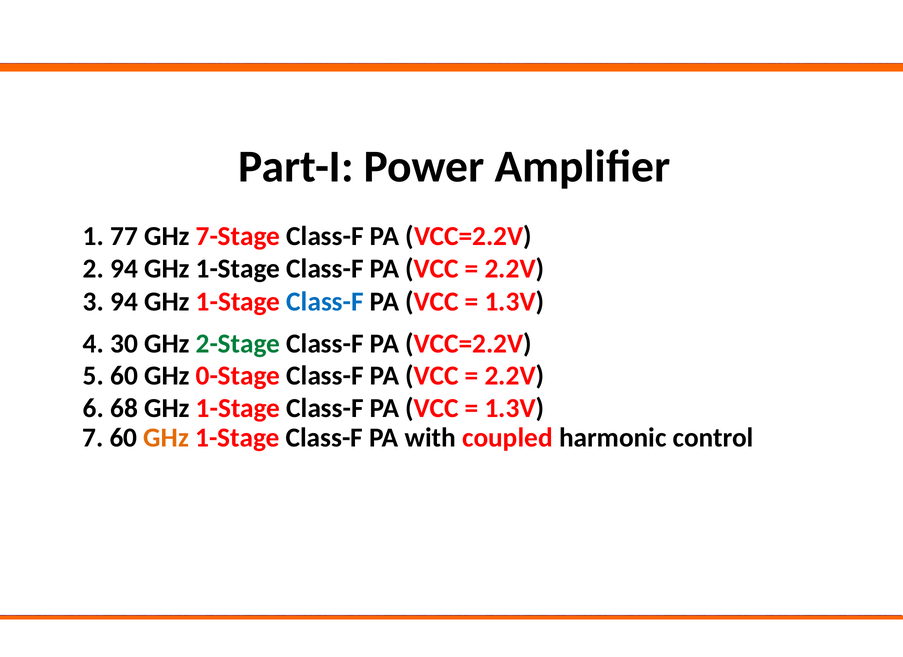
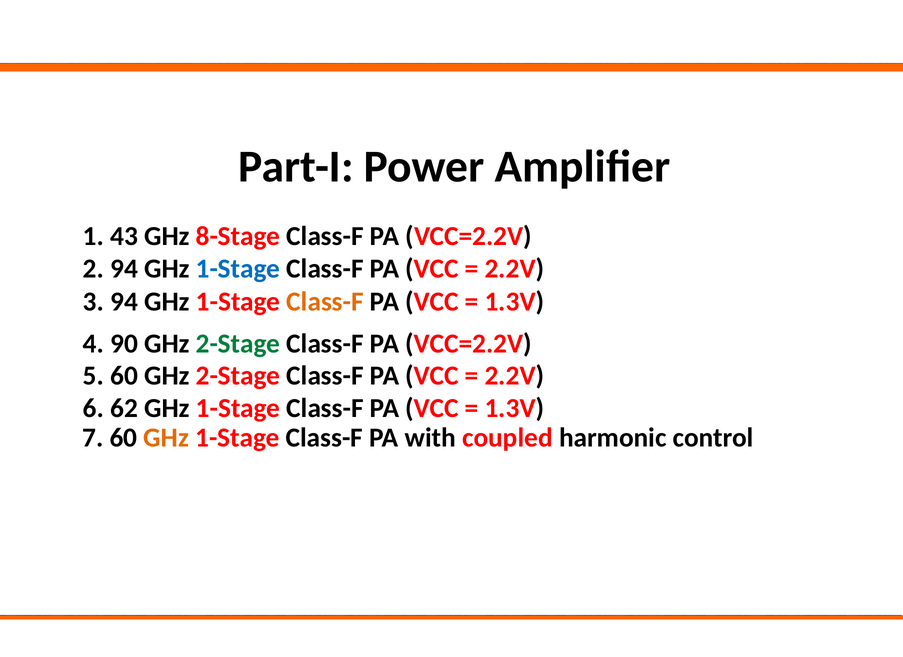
77: 77 -> 43
7-Stage: 7-Stage -> 8-Stage
1-Stage at (238, 268) colour: black -> blue
Class-F at (325, 302) colour: blue -> orange
30: 30 -> 90
60 GHz 0-Stage: 0-Stage -> 2-Stage
68: 68 -> 62
